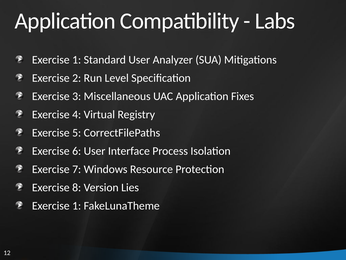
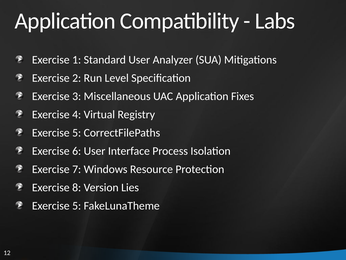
1 at (77, 205): 1 -> 5
